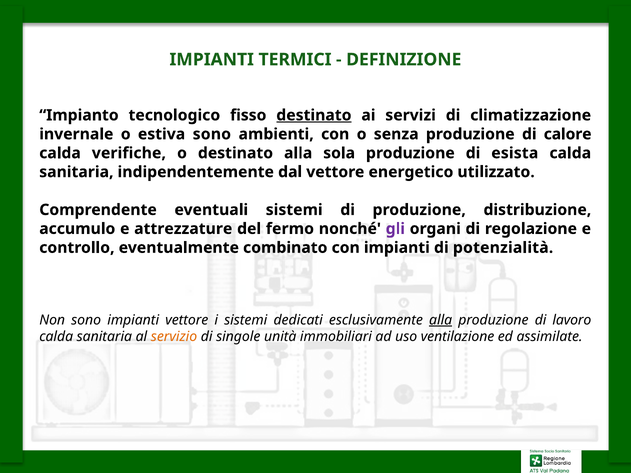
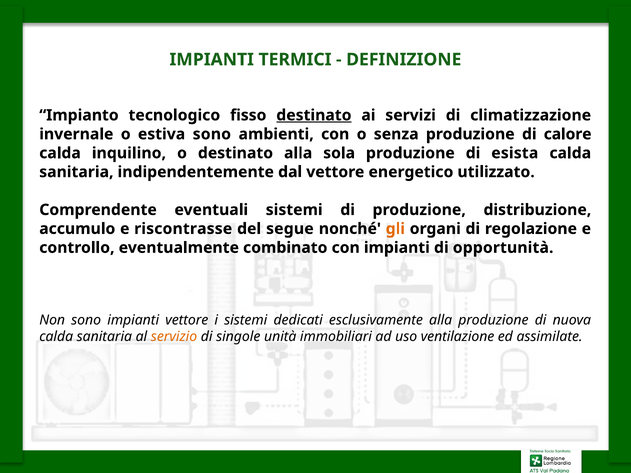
verifiche: verifiche -> inquilino
attrezzature: attrezzature -> riscontrasse
fermo: fermo -> segue
gli colour: purple -> orange
potenzialità: potenzialità -> opportunità
alla at (441, 320) underline: present -> none
lavoro: lavoro -> nuova
